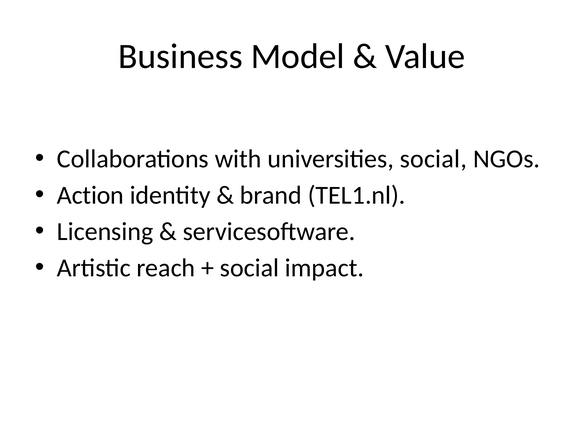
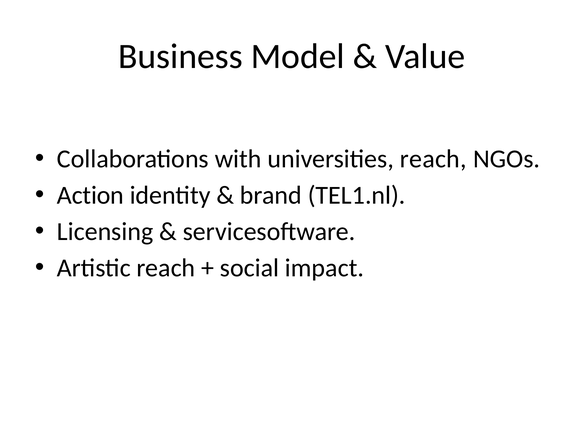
universities social: social -> reach
